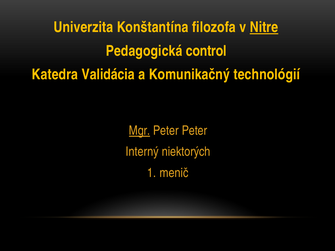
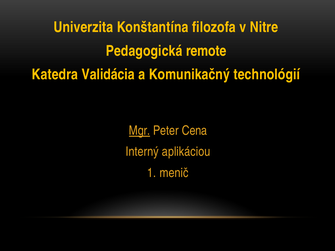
Nitre underline: present -> none
control: control -> remote
Peter Peter: Peter -> Cena
niektorých: niektorých -> aplikáciou
